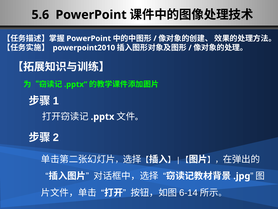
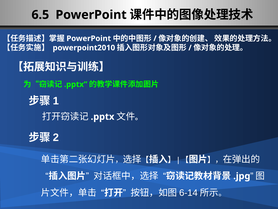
5.6: 5.6 -> 6.5
